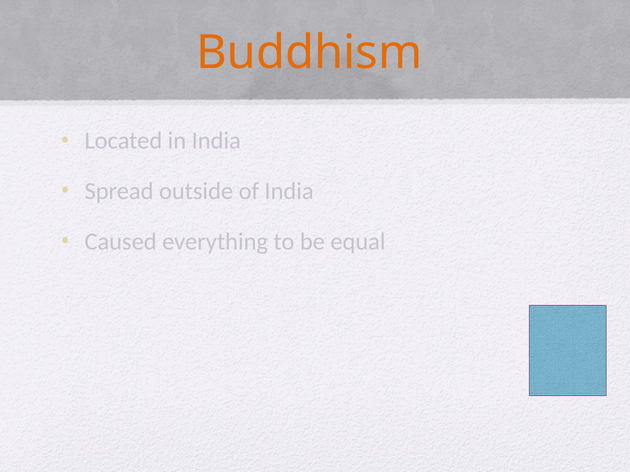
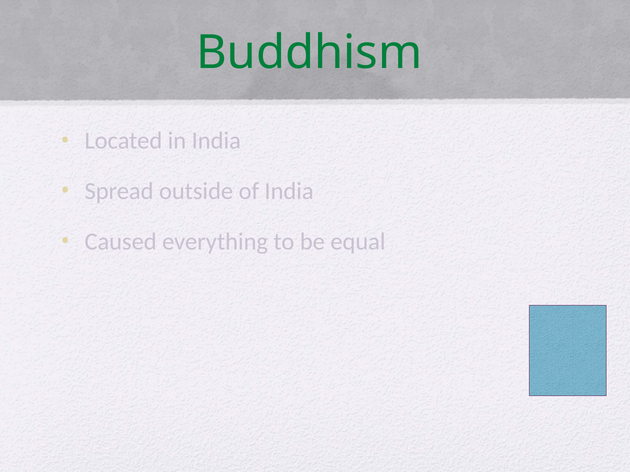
Buddhism colour: orange -> green
